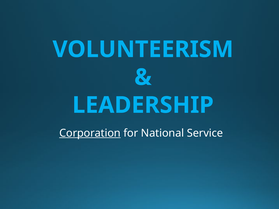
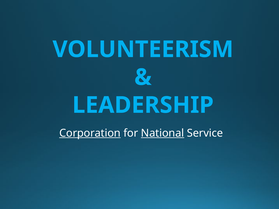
National underline: none -> present
